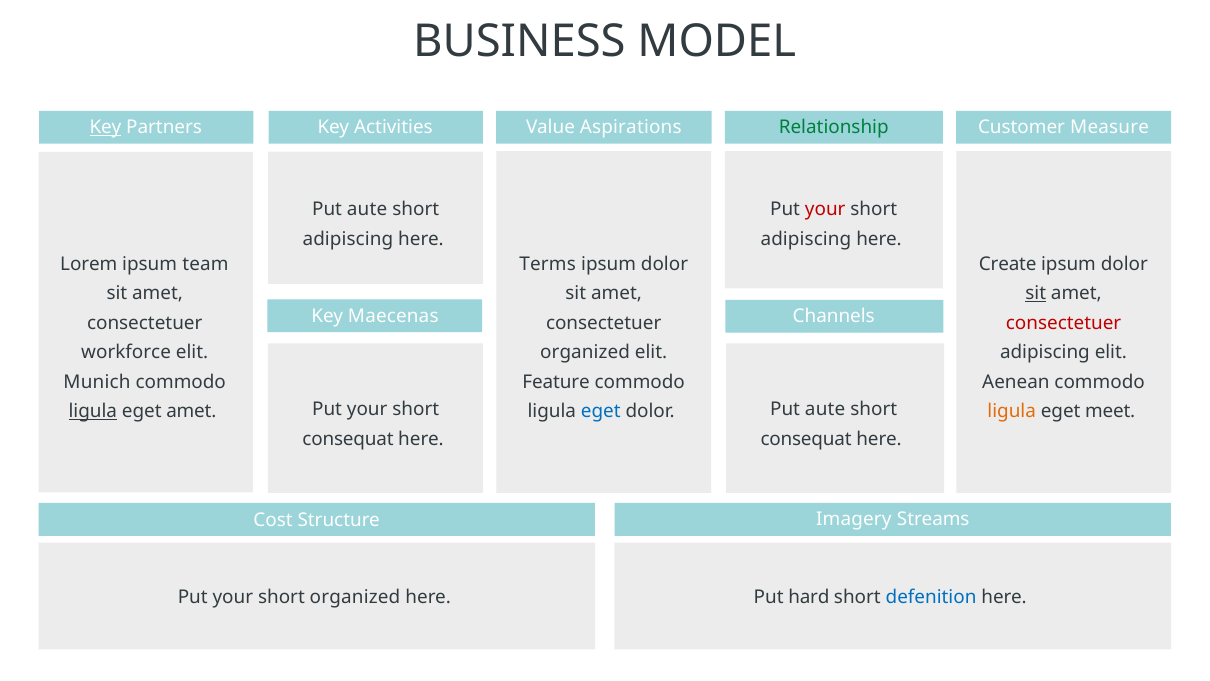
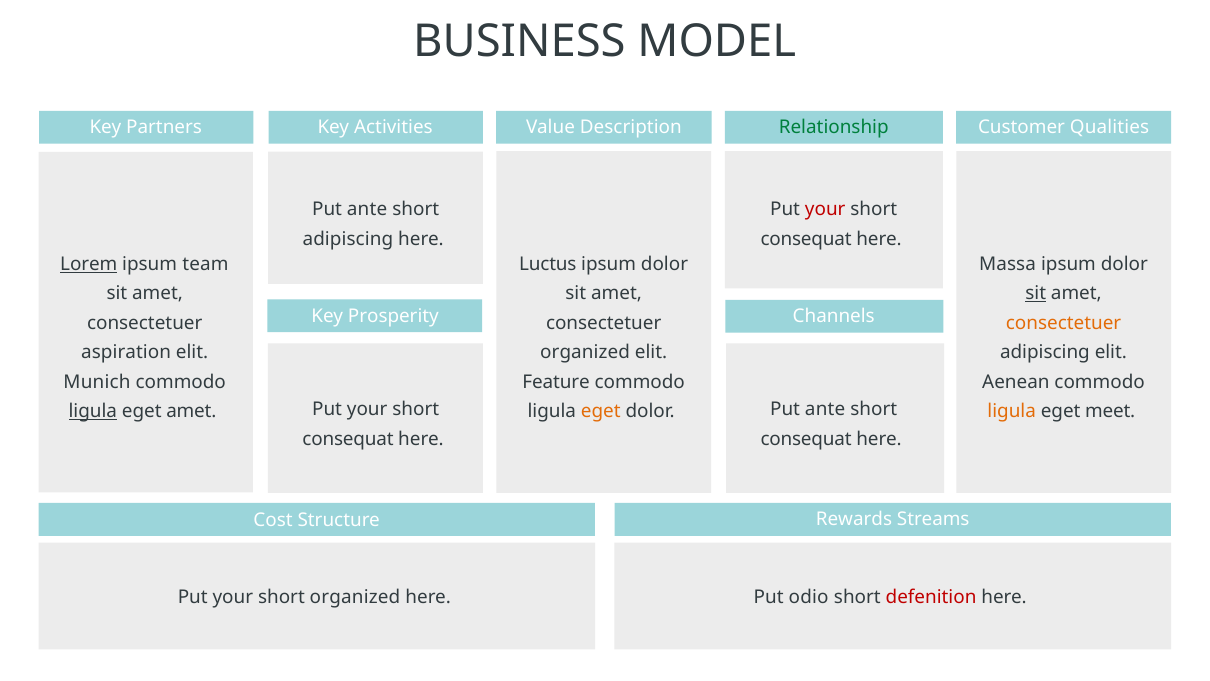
Key at (105, 127) underline: present -> none
Aspirations: Aspirations -> Description
Measure: Measure -> Qualities
aute at (367, 209): aute -> ante
adipiscing at (806, 239): adipiscing -> consequat
Lorem underline: none -> present
Terms: Terms -> Luctus
Create: Create -> Massa
Maecenas: Maecenas -> Prosperity
consectetuer at (1064, 323) colour: red -> orange
workforce: workforce -> aspiration
aute at (825, 409): aute -> ante
eget at (601, 411) colour: blue -> orange
Imagery: Imagery -> Rewards
hard: hard -> odio
defenition colour: blue -> red
